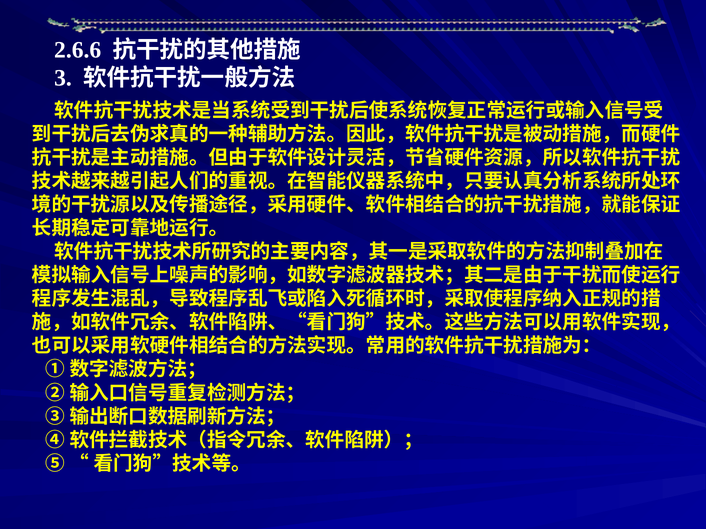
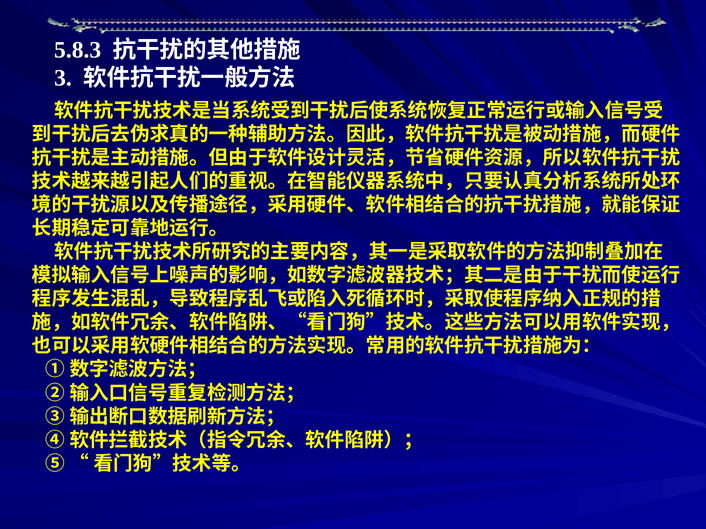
2.6.6: 2.6.6 -> 5.8.3
